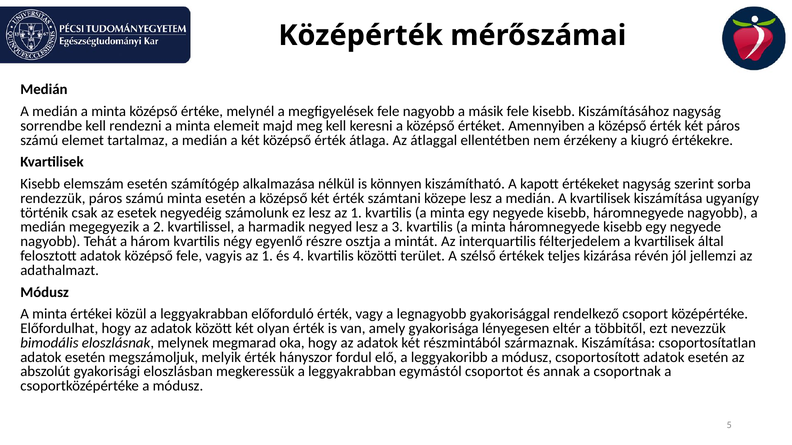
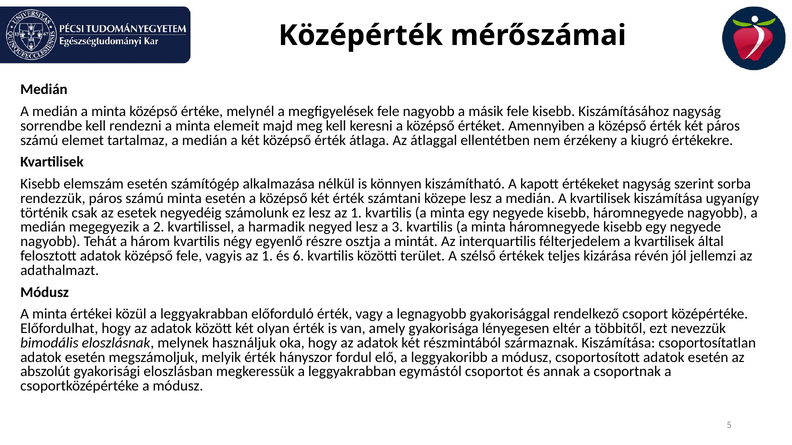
4: 4 -> 6
megmarad: megmarad -> használjuk
